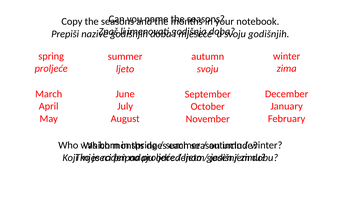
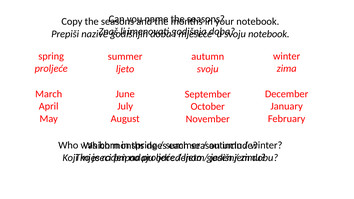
godišnjih at (269, 34): godišnjih -> notebook
